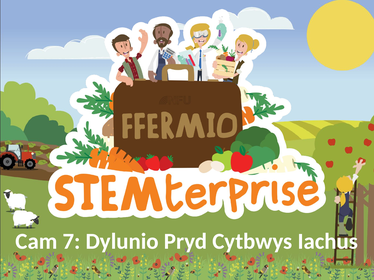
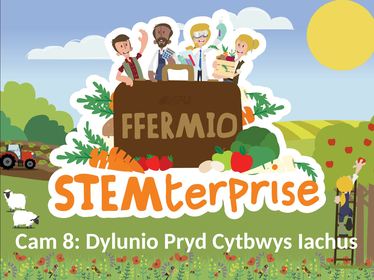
7: 7 -> 8
